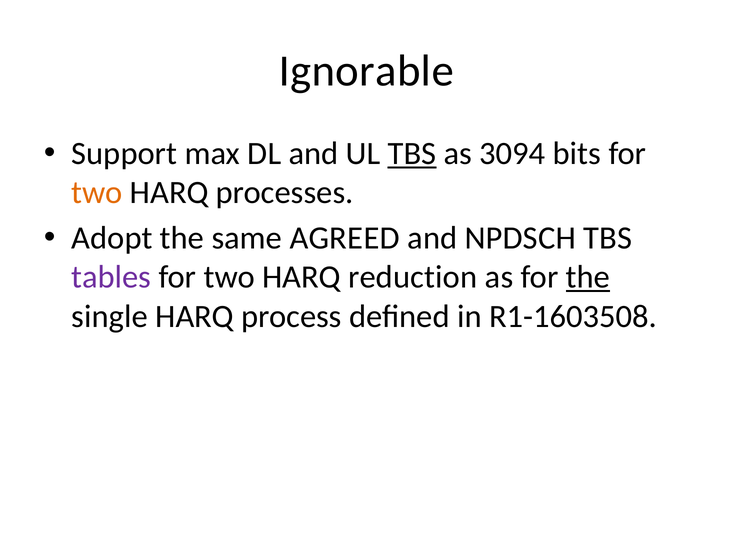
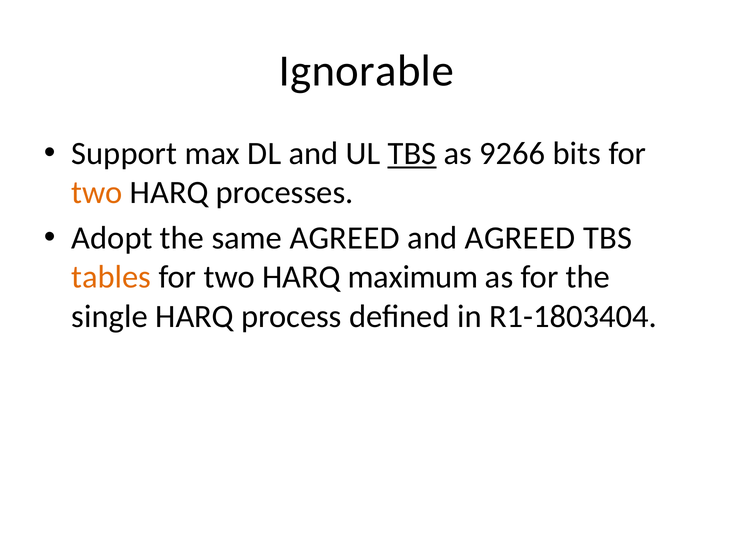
3094: 3094 -> 9266
and NPDSCH: NPDSCH -> AGREED
tables colour: purple -> orange
reduction: reduction -> maximum
the at (588, 278) underline: present -> none
R1-1603508: R1-1603508 -> R1-1803404
